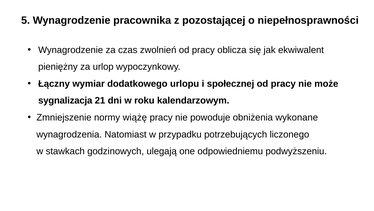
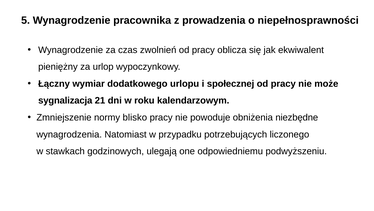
pozostającej: pozostającej -> prowadzenia
wiążę: wiążę -> blisko
wykonane: wykonane -> niezbędne
